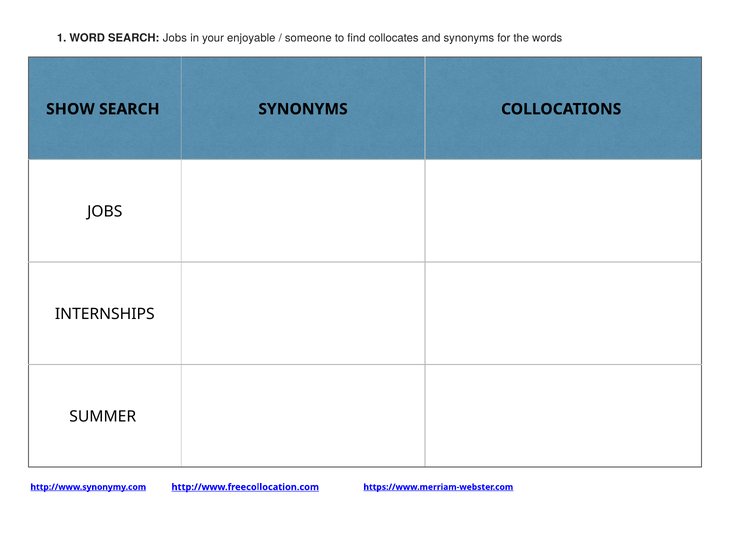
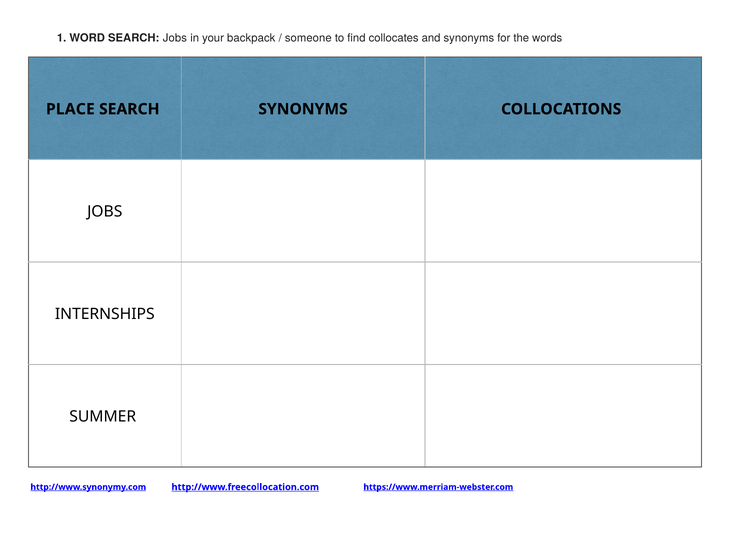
enjoyable: enjoyable -> backpack
SHOW: SHOW -> PLACE
